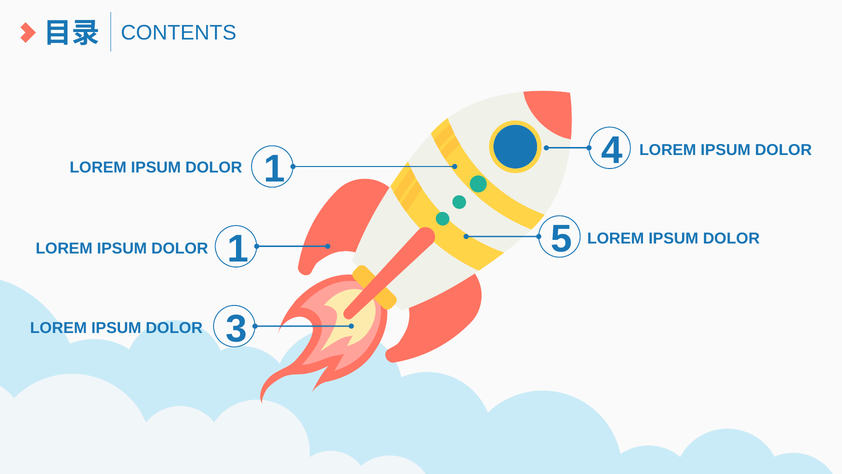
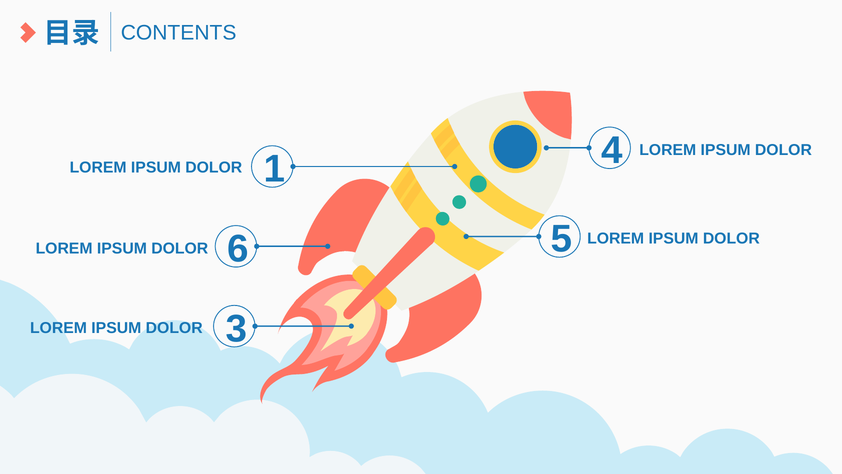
DOLOR 1: 1 -> 6
